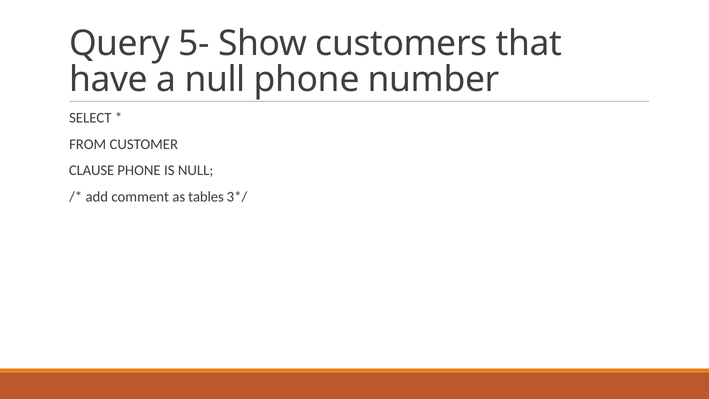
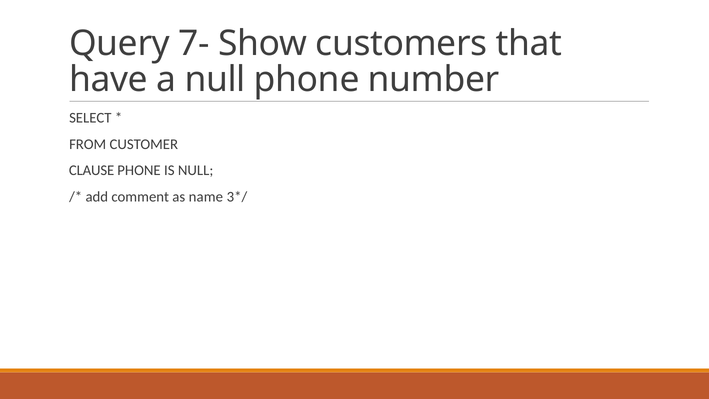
5-: 5- -> 7-
tables: tables -> name
